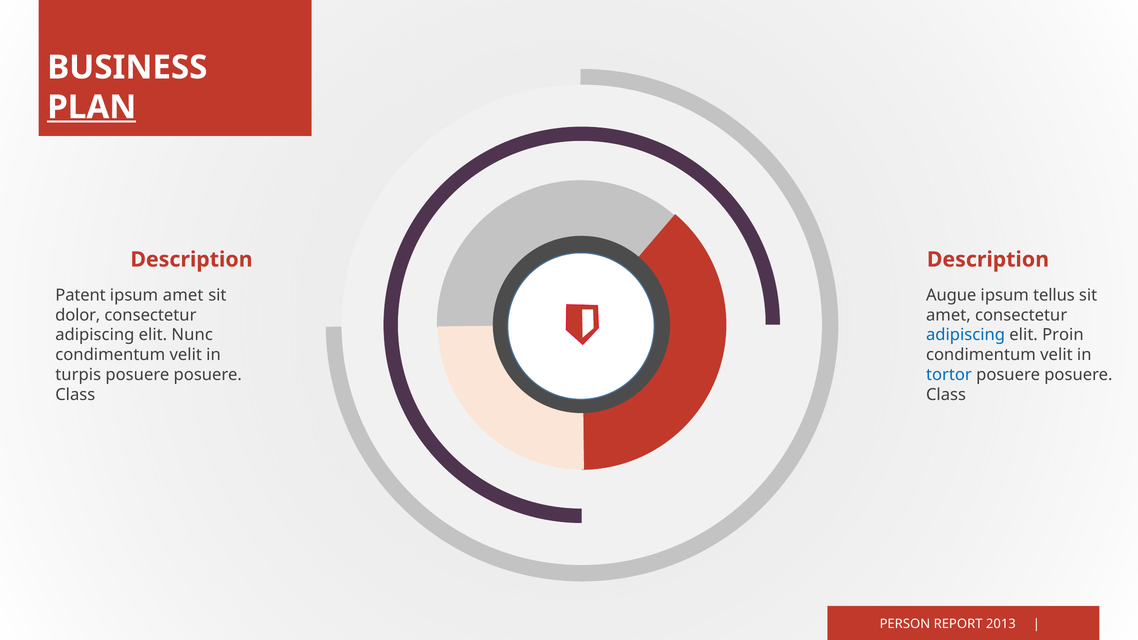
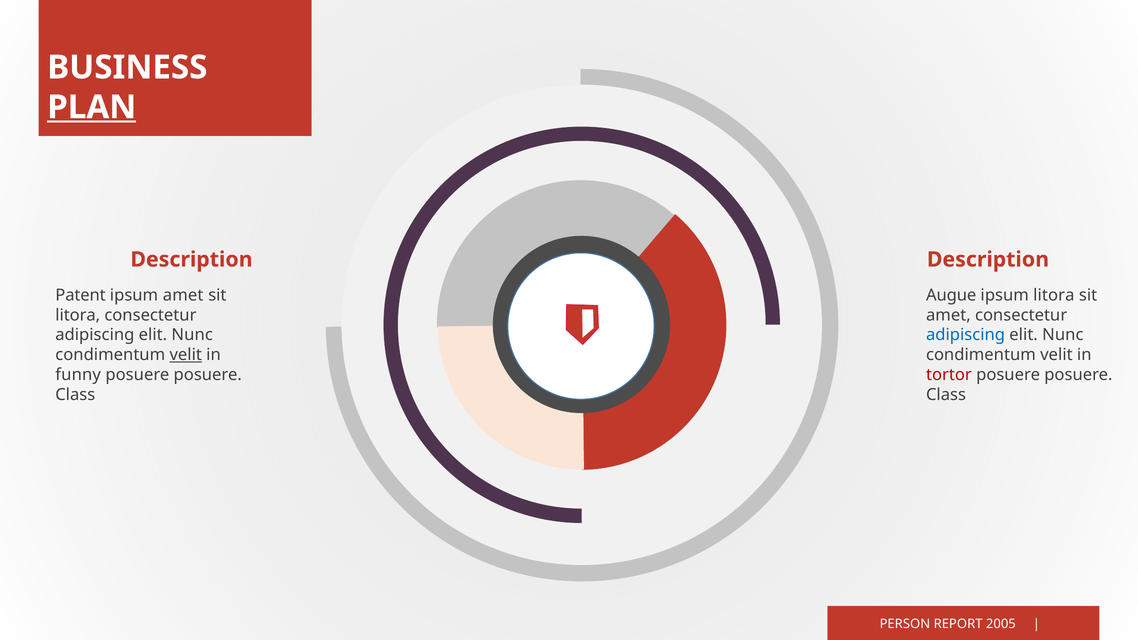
ipsum tellus: tellus -> litora
dolor at (78, 315): dolor -> litora
Proin at (1063, 335): Proin -> Nunc
velit at (186, 355) underline: none -> present
turpis: turpis -> funny
tortor colour: blue -> red
2013: 2013 -> 2005
